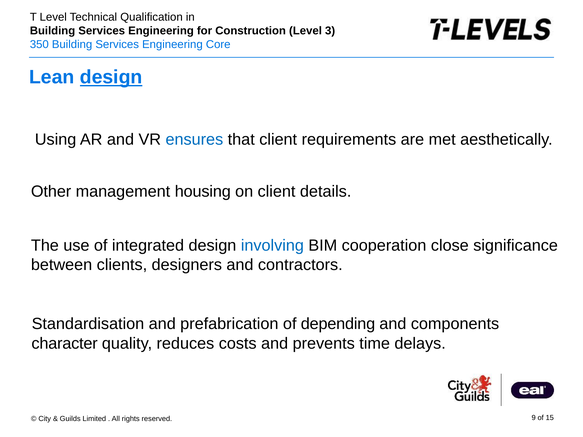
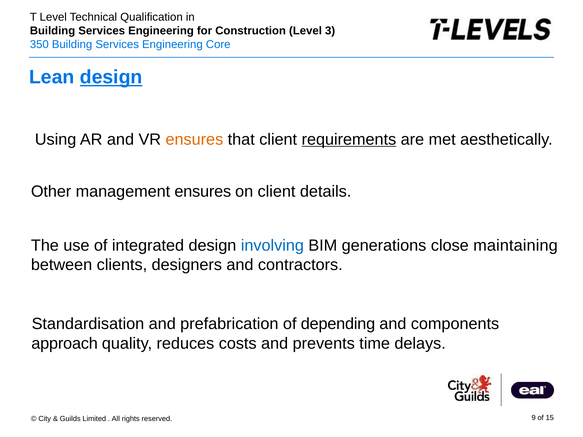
ensures at (194, 139) colour: blue -> orange
requirements underline: none -> present
management housing: housing -> ensures
cooperation: cooperation -> generations
significance: significance -> maintaining
character: character -> approach
